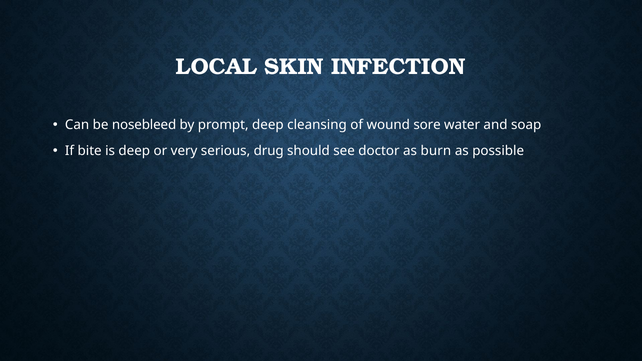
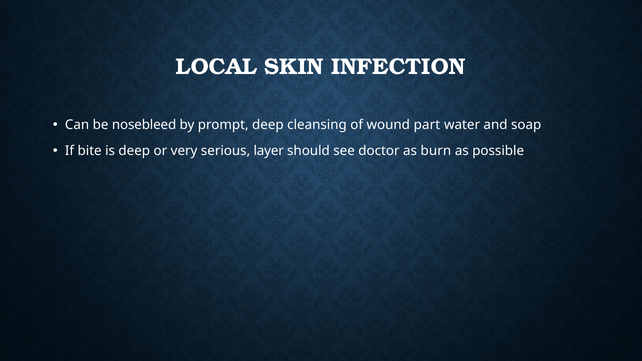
sore: sore -> part
drug: drug -> layer
